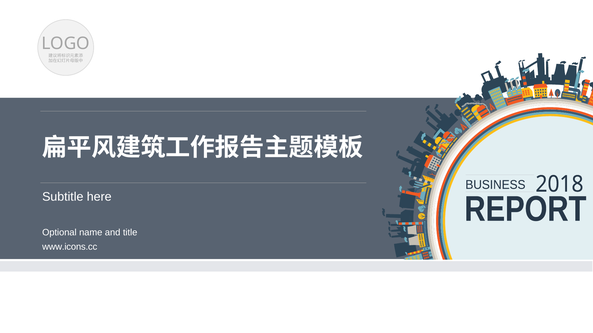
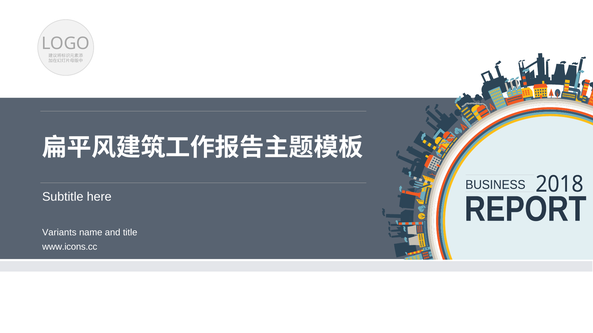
Optional: Optional -> Variants
